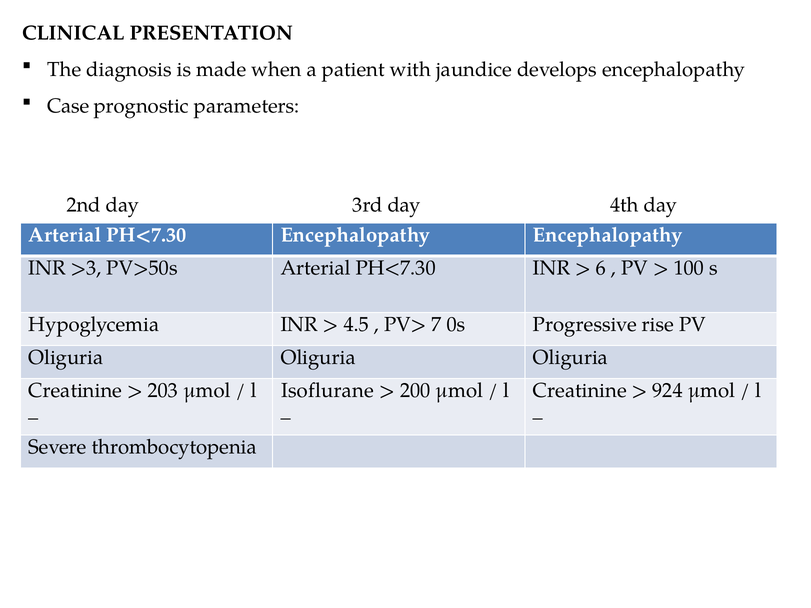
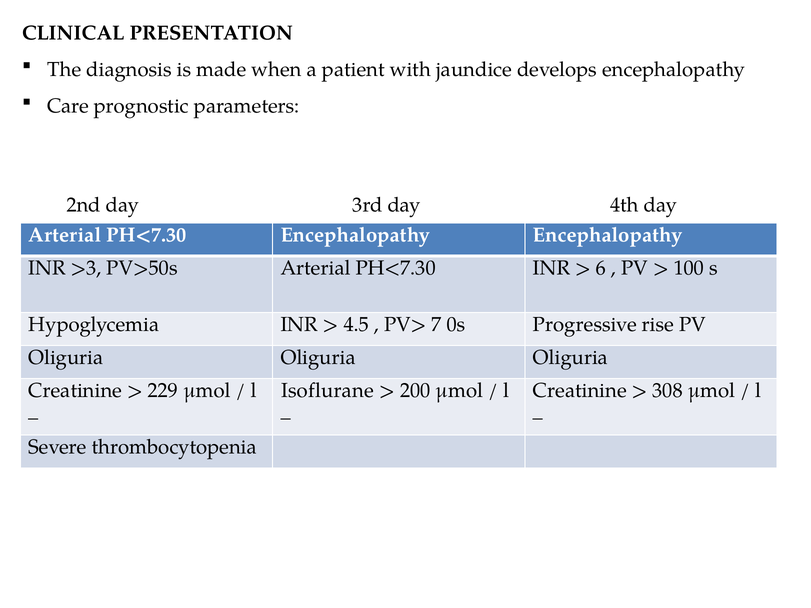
Case: Case -> Care
203: 203 -> 229
924: 924 -> 308
